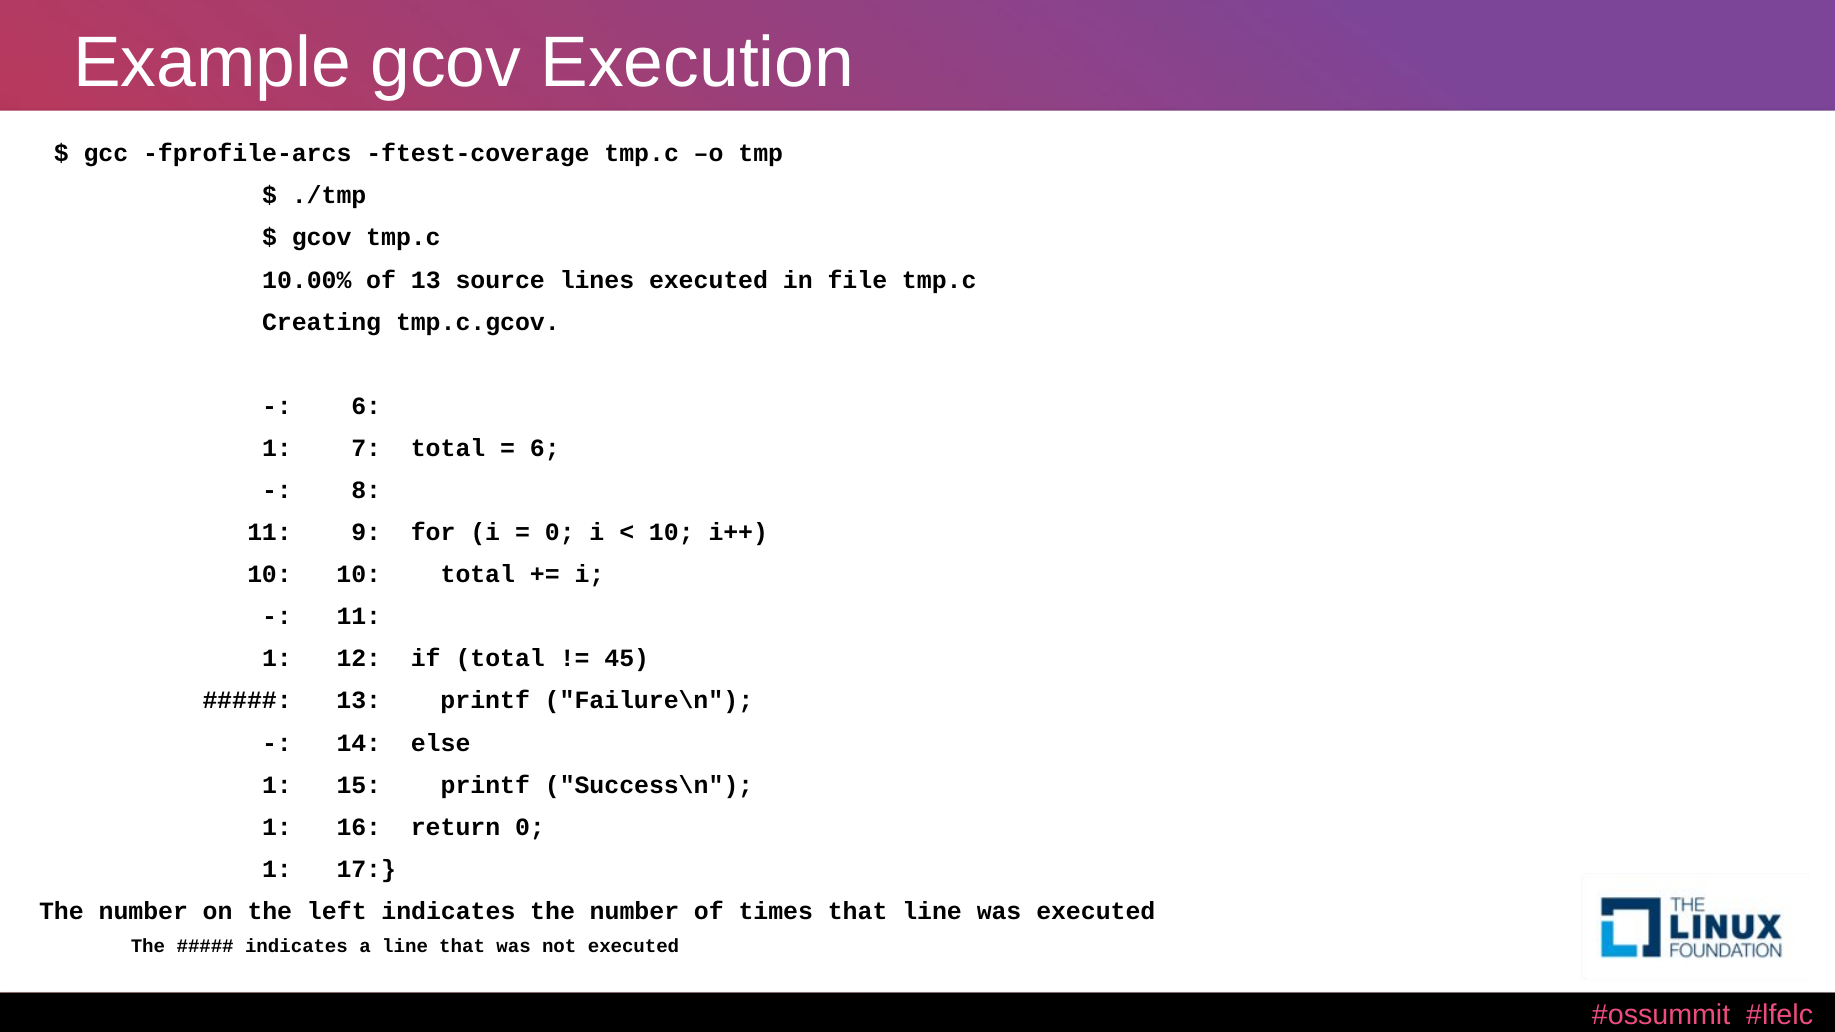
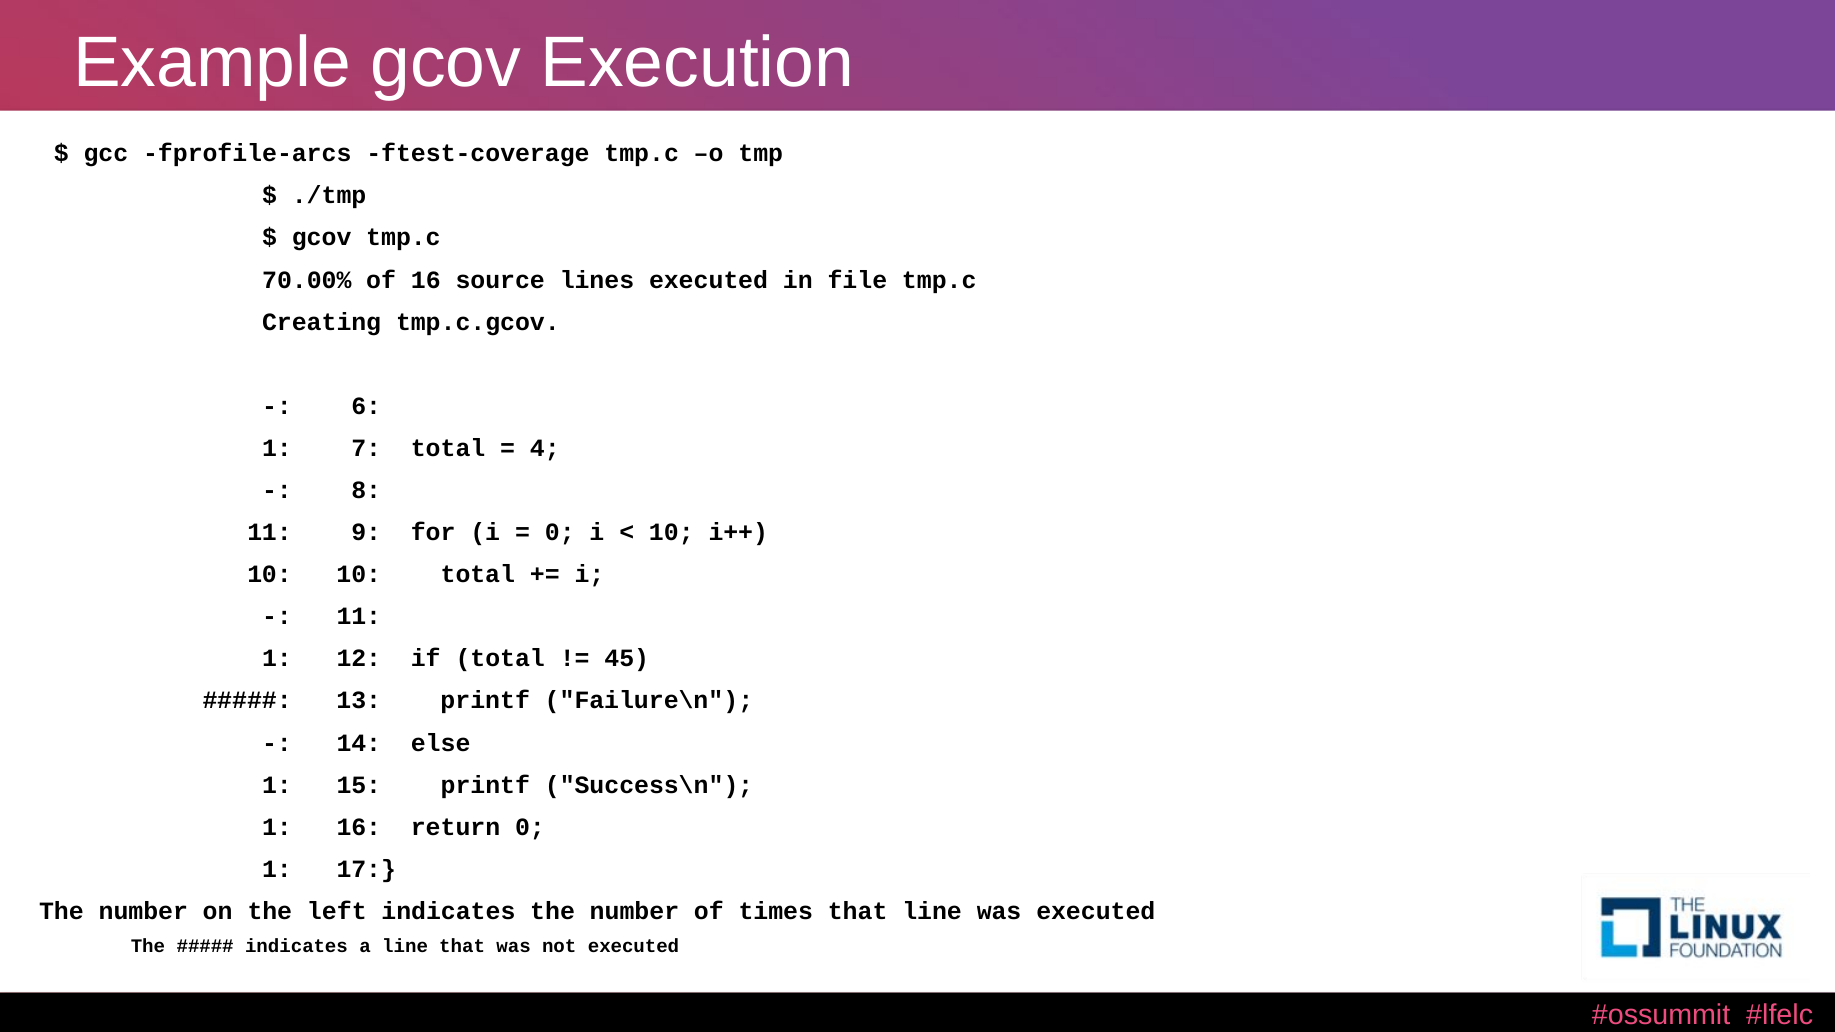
10.00%: 10.00% -> 70.00%
of 13: 13 -> 16
6 at (545, 448): 6 -> 4
